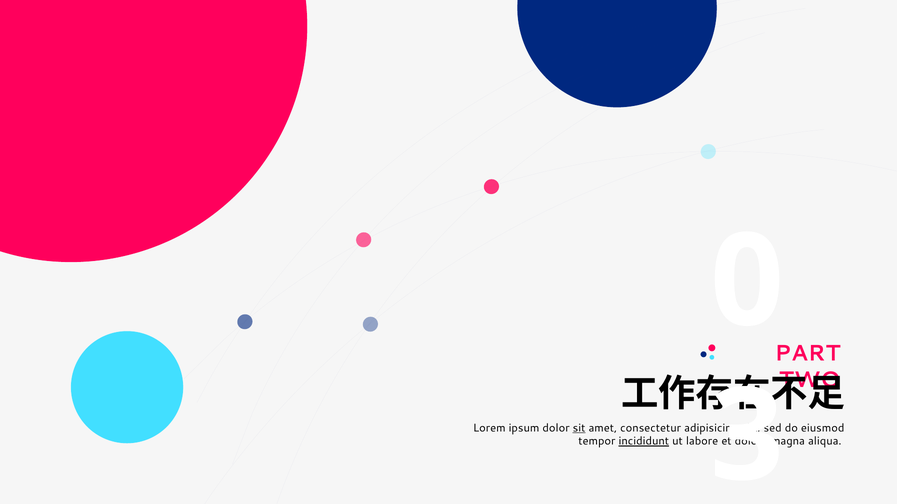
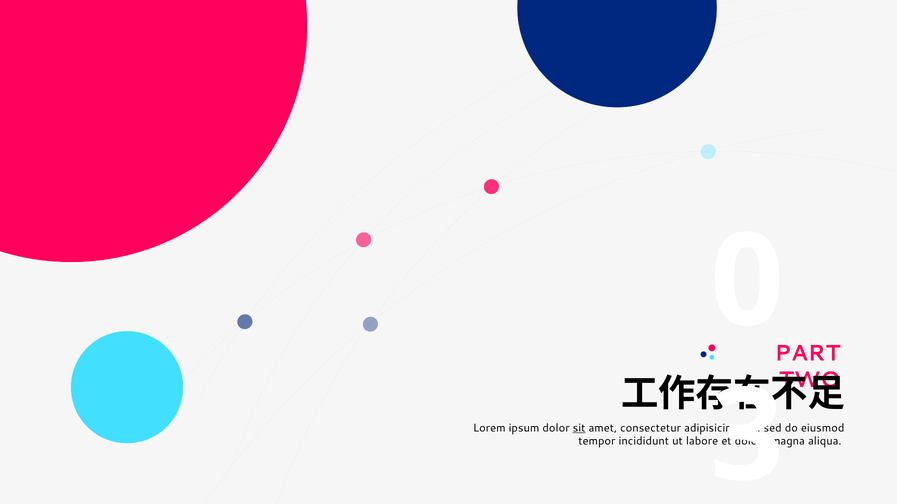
incididunt underline: present -> none
